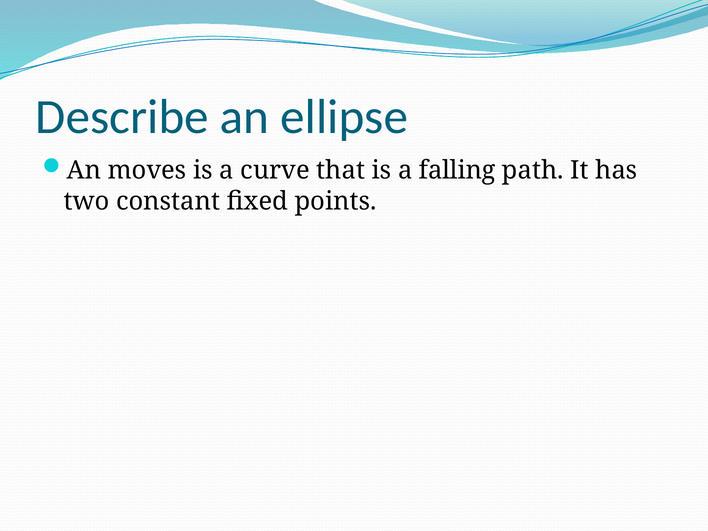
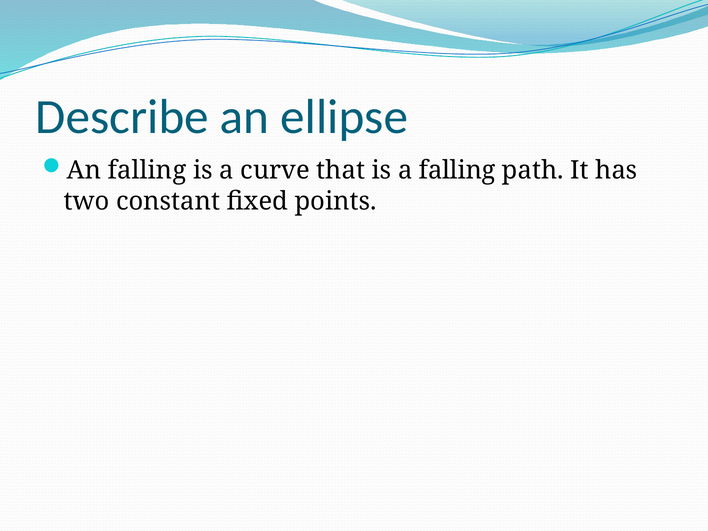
An moves: moves -> falling
